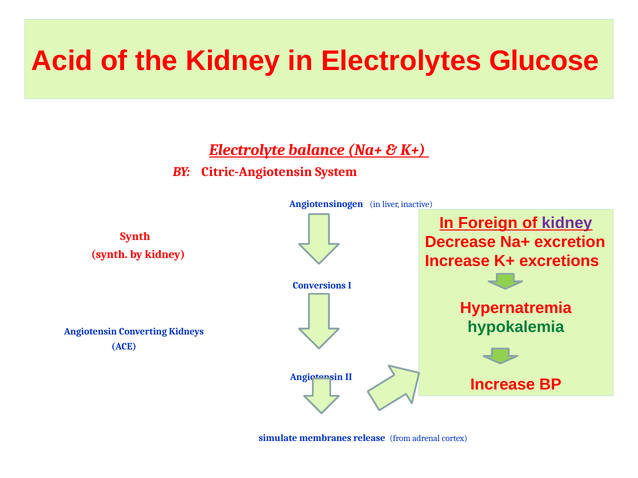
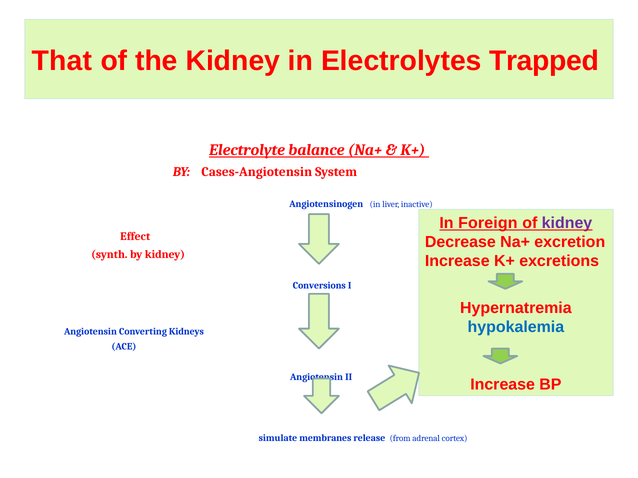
Acid: Acid -> That
Glucose: Glucose -> Trapped
Citric-Angiotensin: Citric-Angiotensin -> Cases-Angiotensin
Synth at (135, 237): Synth -> Effect
hypokalemia colour: green -> blue
